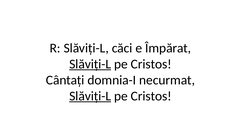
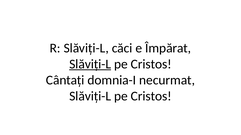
Slăviți-L at (90, 96) underline: present -> none
